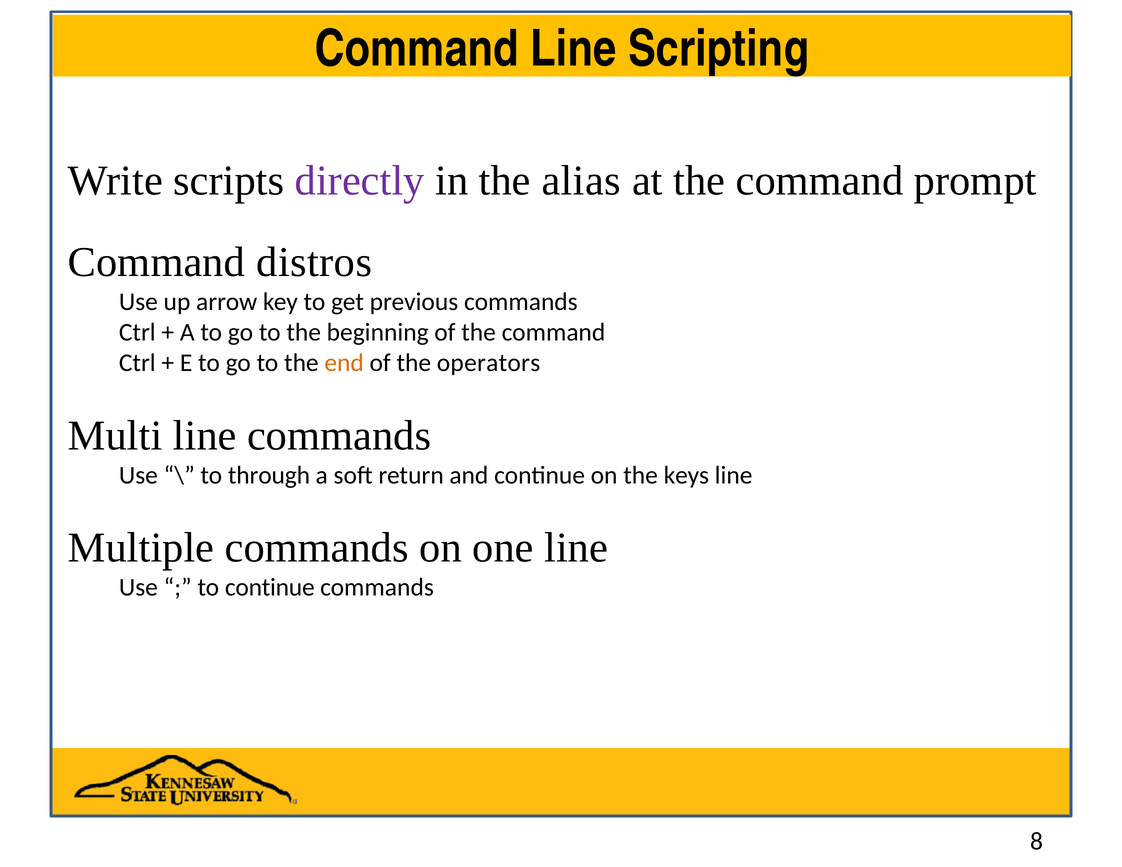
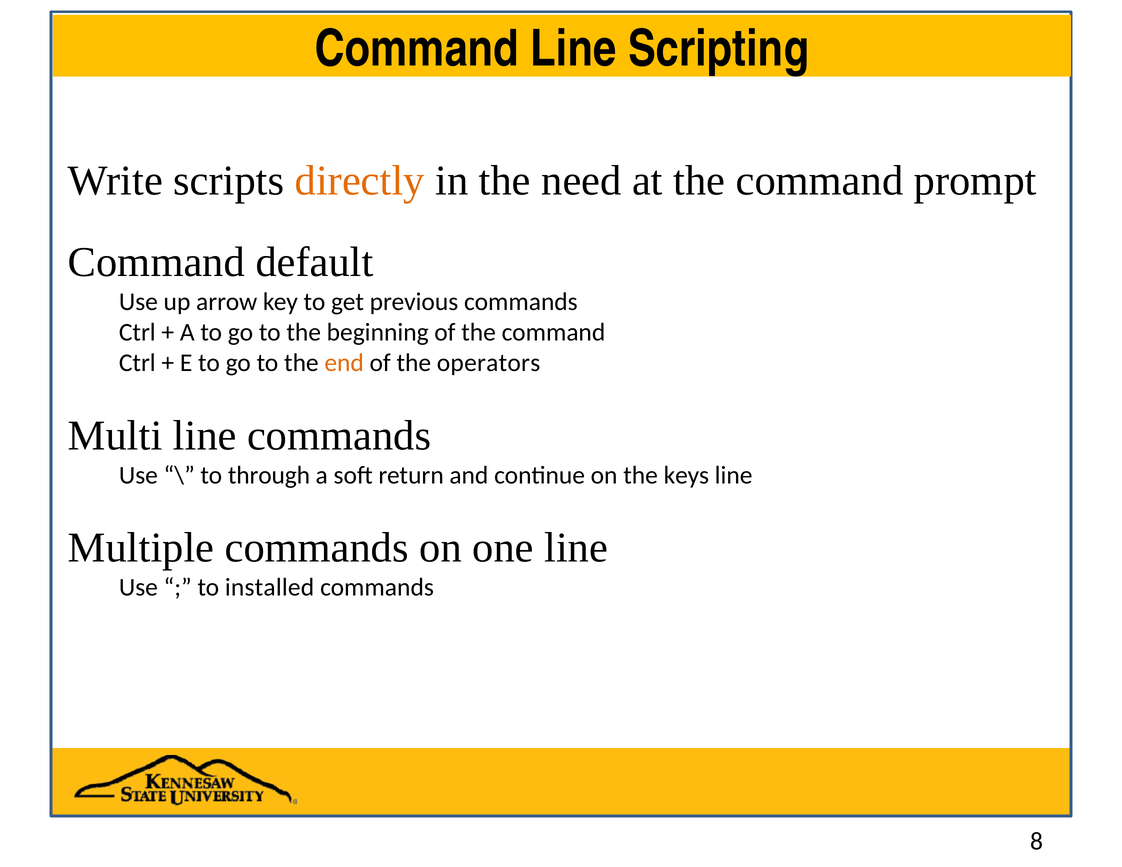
directly colour: purple -> orange
alias: alias -> need
distros: distros -> default
to continue: continue -> installed
